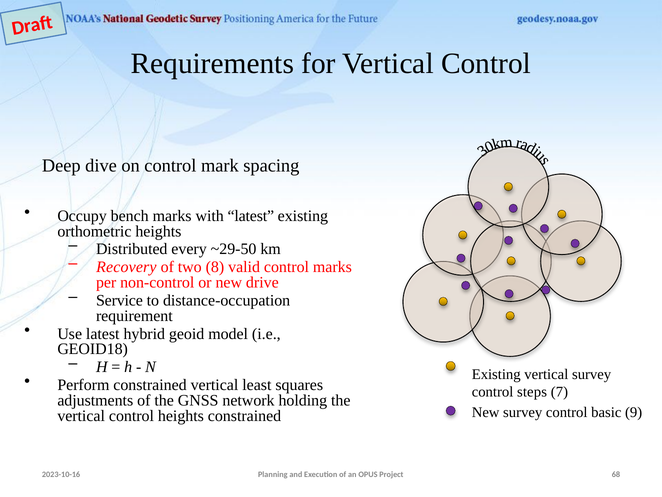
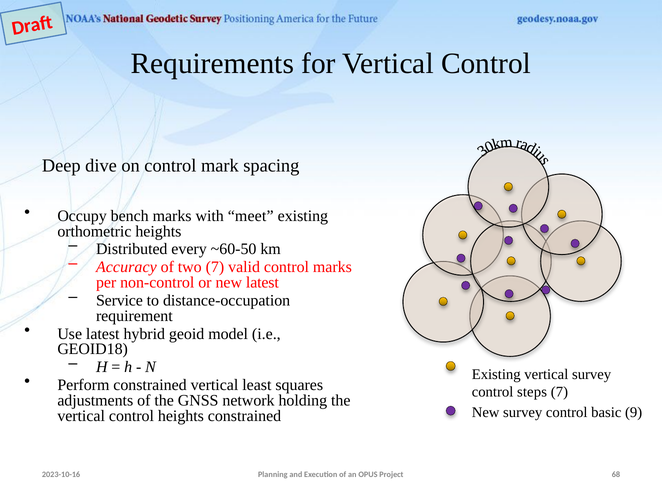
with latest: latest -> meet
~29-50: ~29-50 -> ~60-50
Recovery: Recovery -> Accuracy
two 8: 8 -> 7
new drive: drive -> latest
